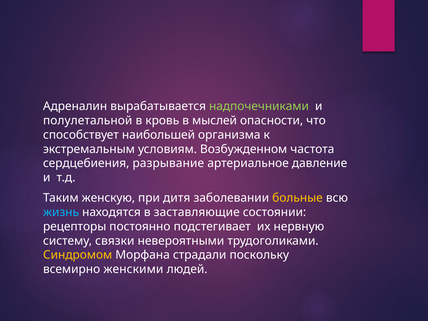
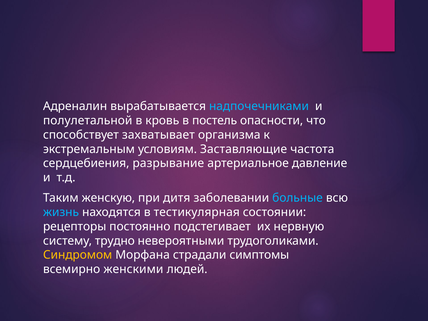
надпочечниками colour: light green -> light blue
мыслей: мыслей -> постель
наибольшей: наибольшей -> захватывает
Возбужденном: Возбужденном -> Заставляющие
больные colour: yellow -> light blue
заставляющие: заставляющие -> тестикулярная
связки: связки -> трудно
поскольку: поскольку -> симптомы
